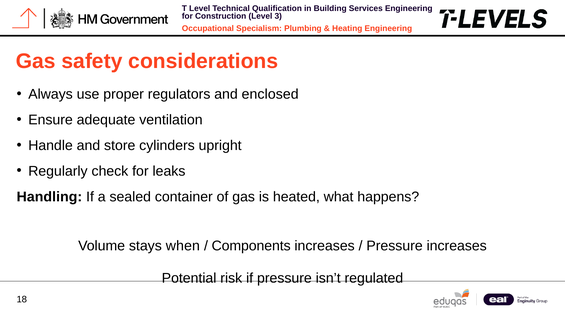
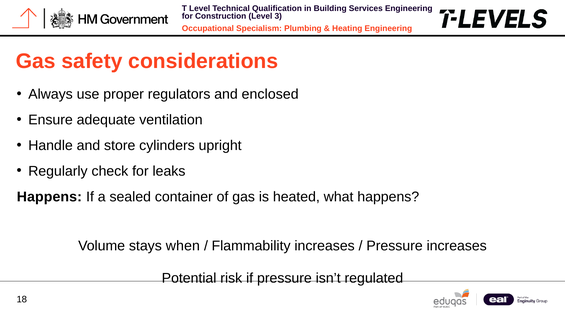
Handling at (49, 197): Handling -> Happens
Components: Components -> Flammability
